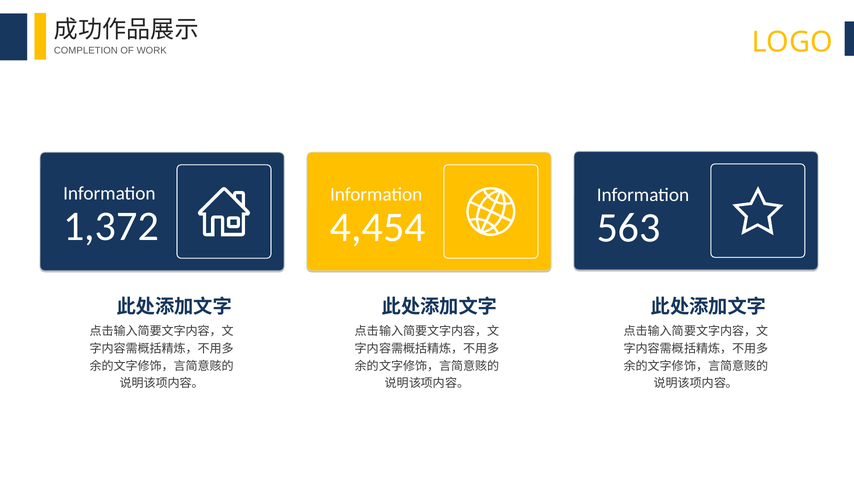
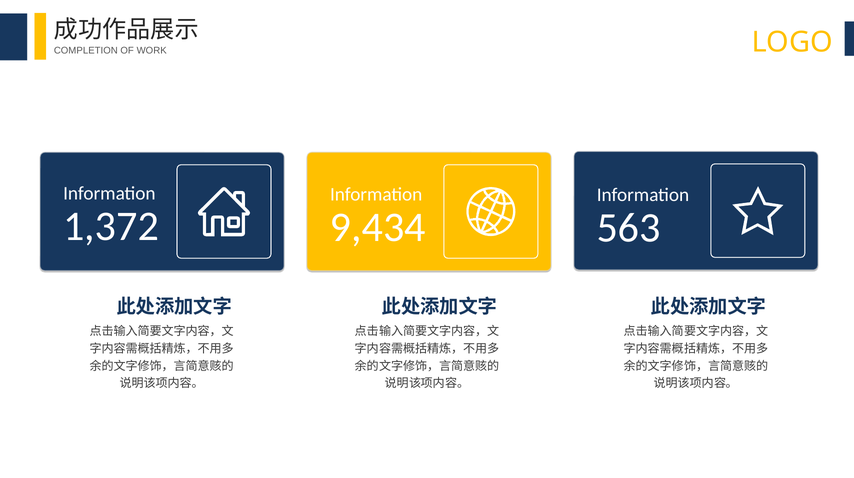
4,454: 4,454 -> 9,434
